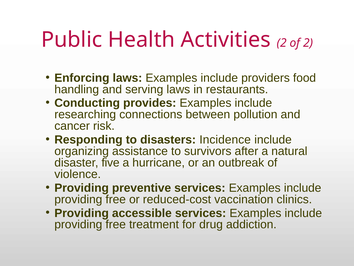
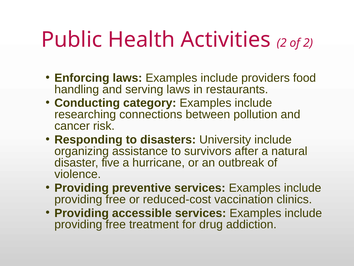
provides: provides -> category
Incidence: Incidence -> University
